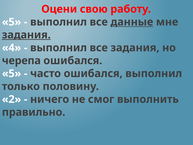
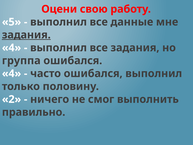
данные underline: present -> none
черепа: черепа -> группа
5 at (12, 73): 5 -> 4
